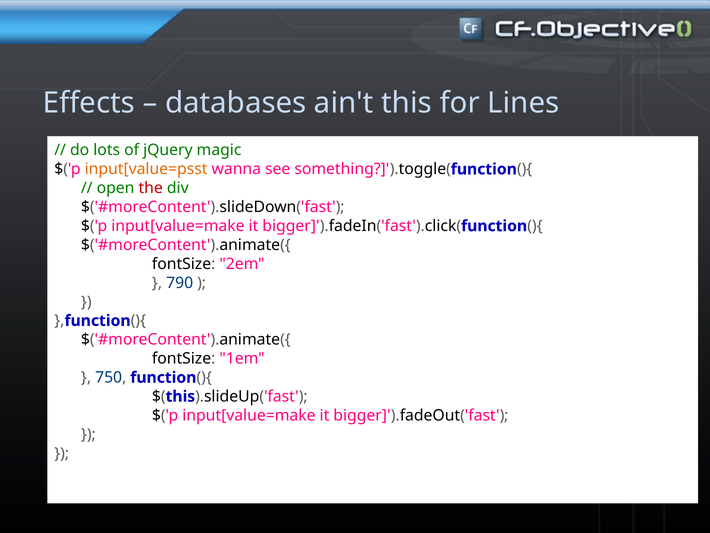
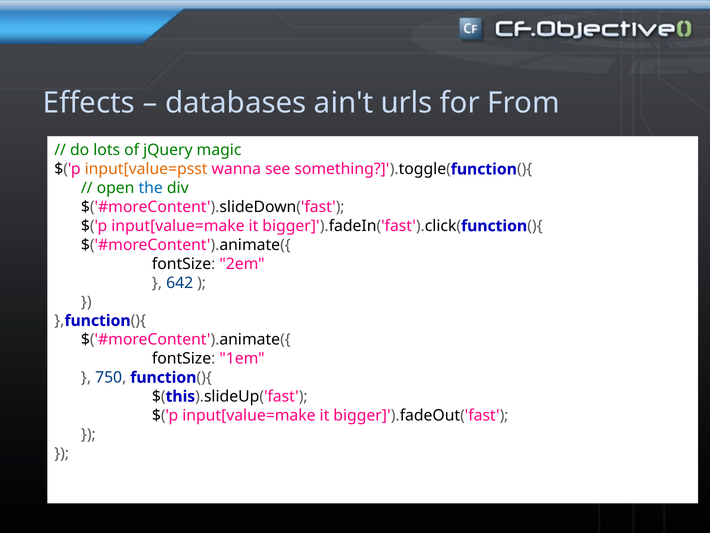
this: this -> urls
Lines: Lines -> From
the colour: red -> blue
790: 790 -> 642
